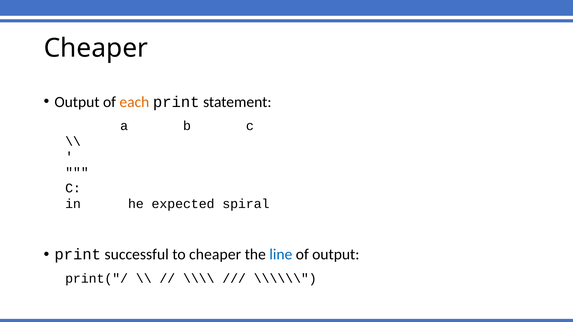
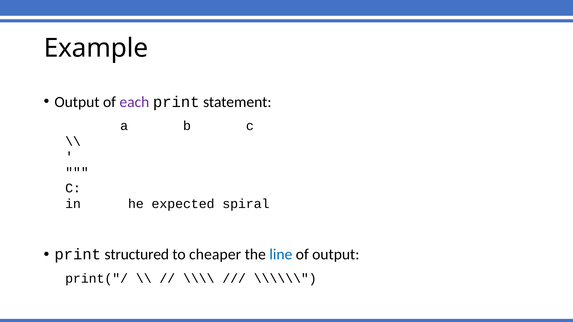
Cheaper at (96, 48): Cheaper -> Example
each colour: orange -> purple
successful: successful -> structured
